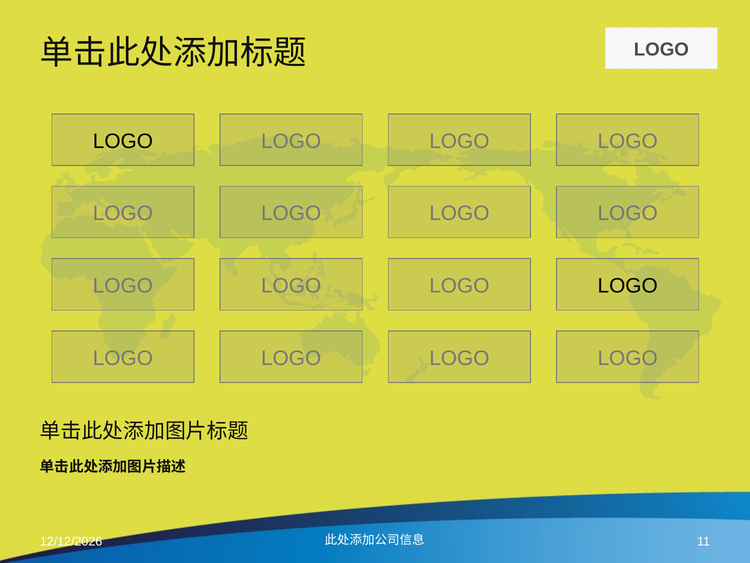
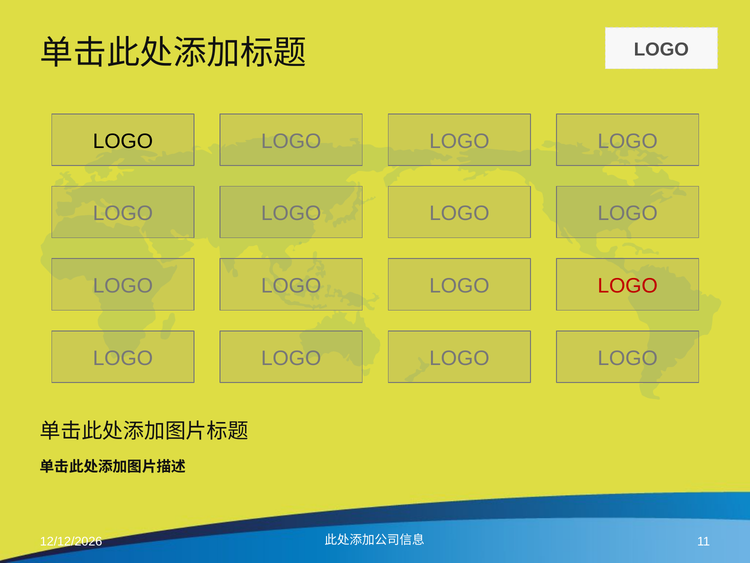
LOGO at (628, 286) colour: black -> red
